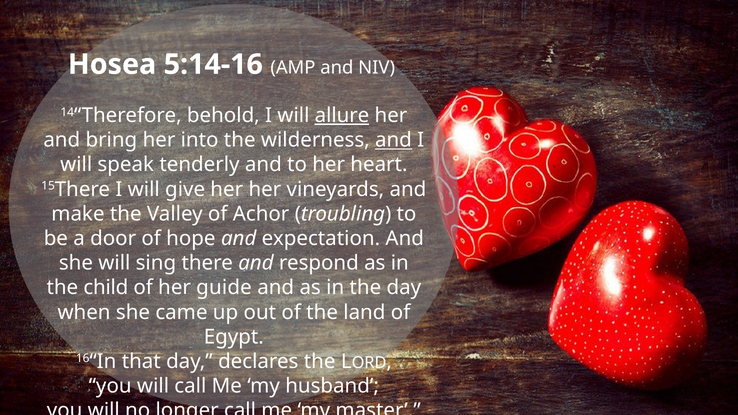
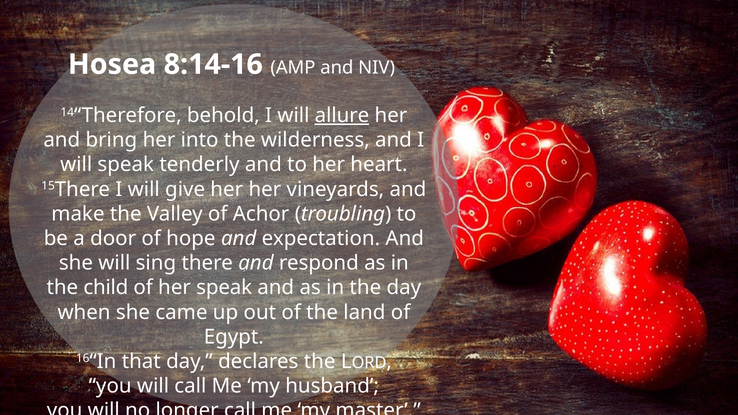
5:14-16: 5:14-16 -> 8:14-16
and at (393, 140) underline: present -> none
her guide: guide -> speak
